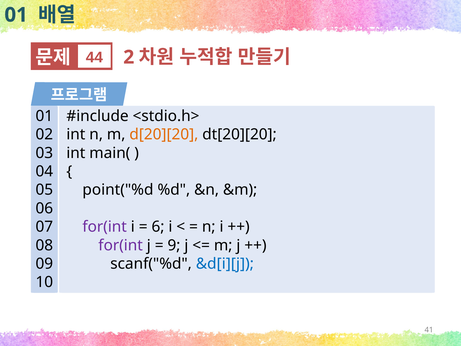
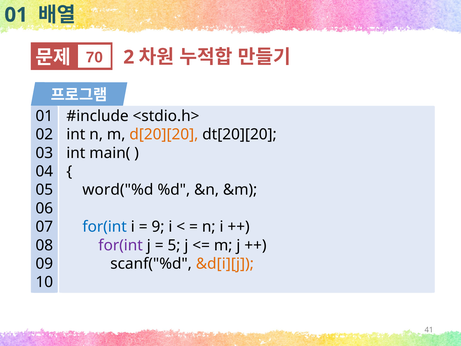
44: 44 -> 70
point("%d: point("%d -> word("%d
for(int at (105, 227) colour: purple -> blue
6: 6 -> 9
9: 9 -> 5
&d[i][j colour: blue -> orange
